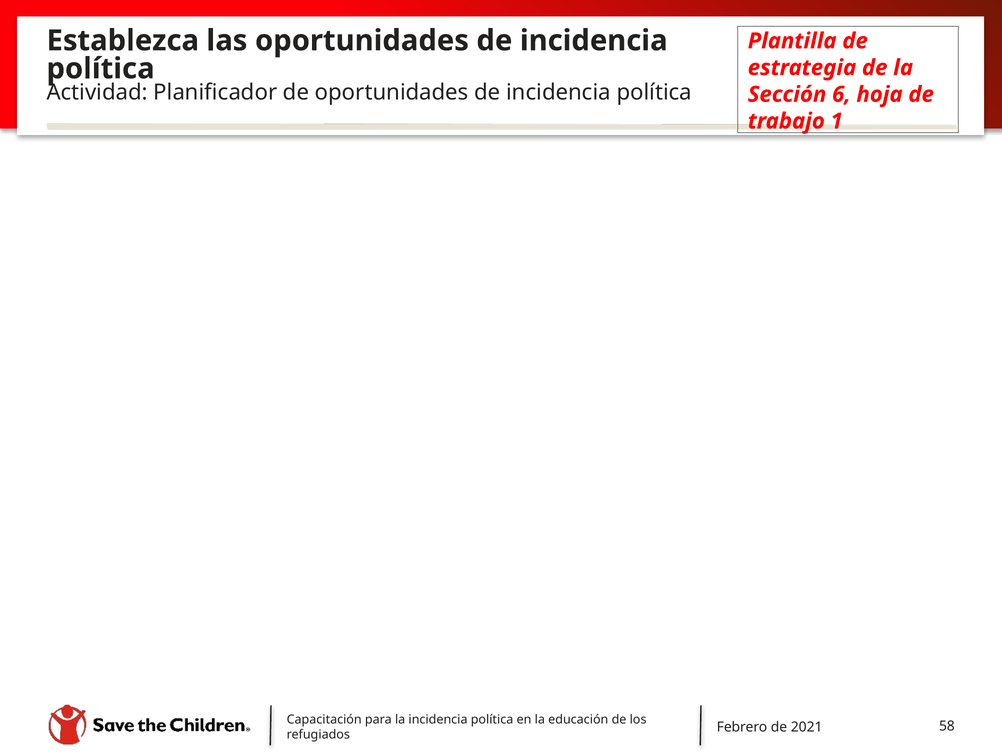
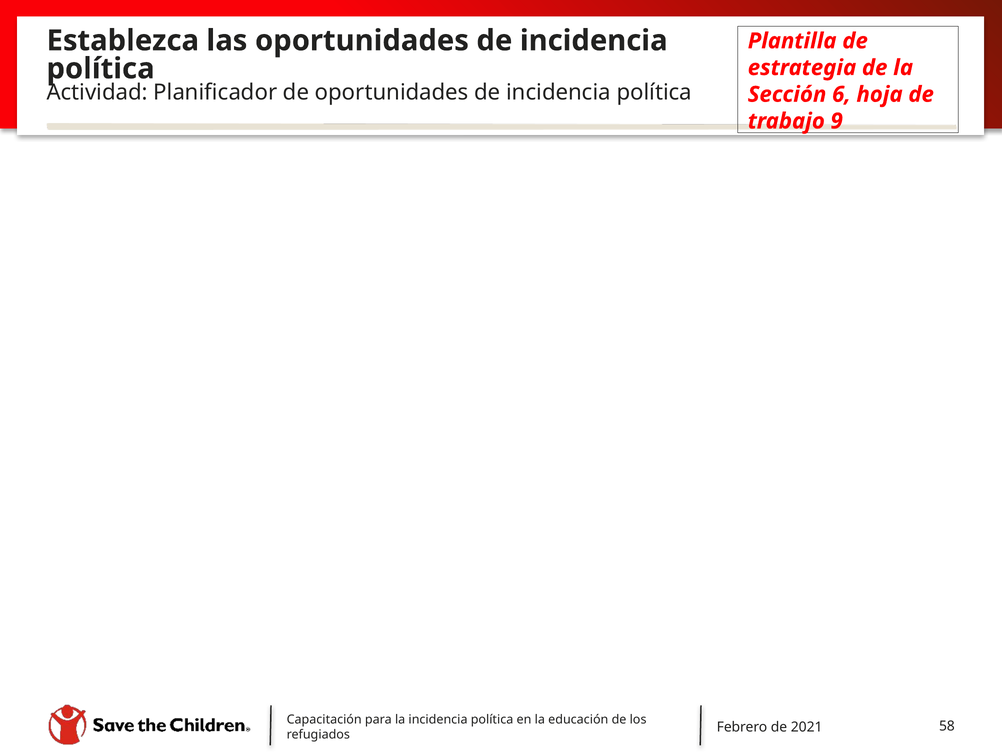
1: 1 -> 9
